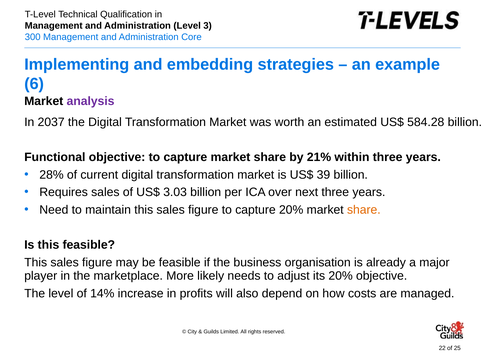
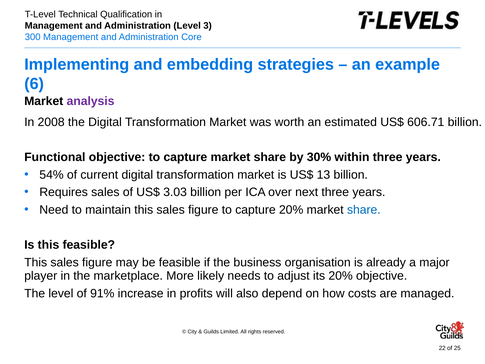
2037: 2037 -> 2008
584.28: 584.28 -> 606.71
21%: 21% -> 30%
28%: 28% -> 54%
39: 39 -> 13
share at (364, 210) colour: orange -> blue
14%: 14% -> 91%
